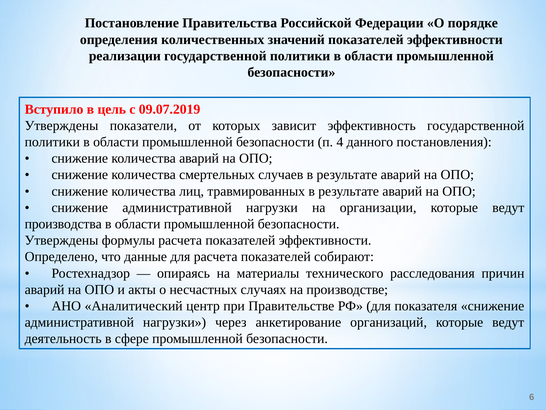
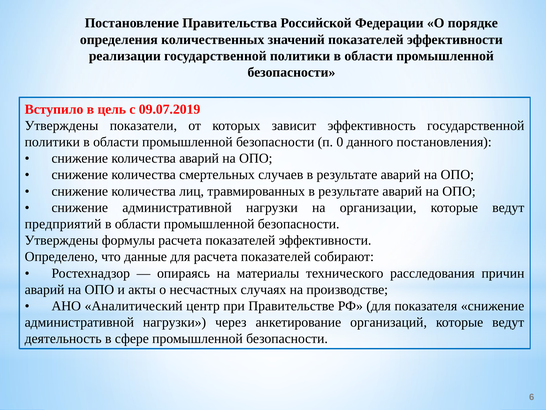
4: 4 -> 0
производства: производства -> предприятий
